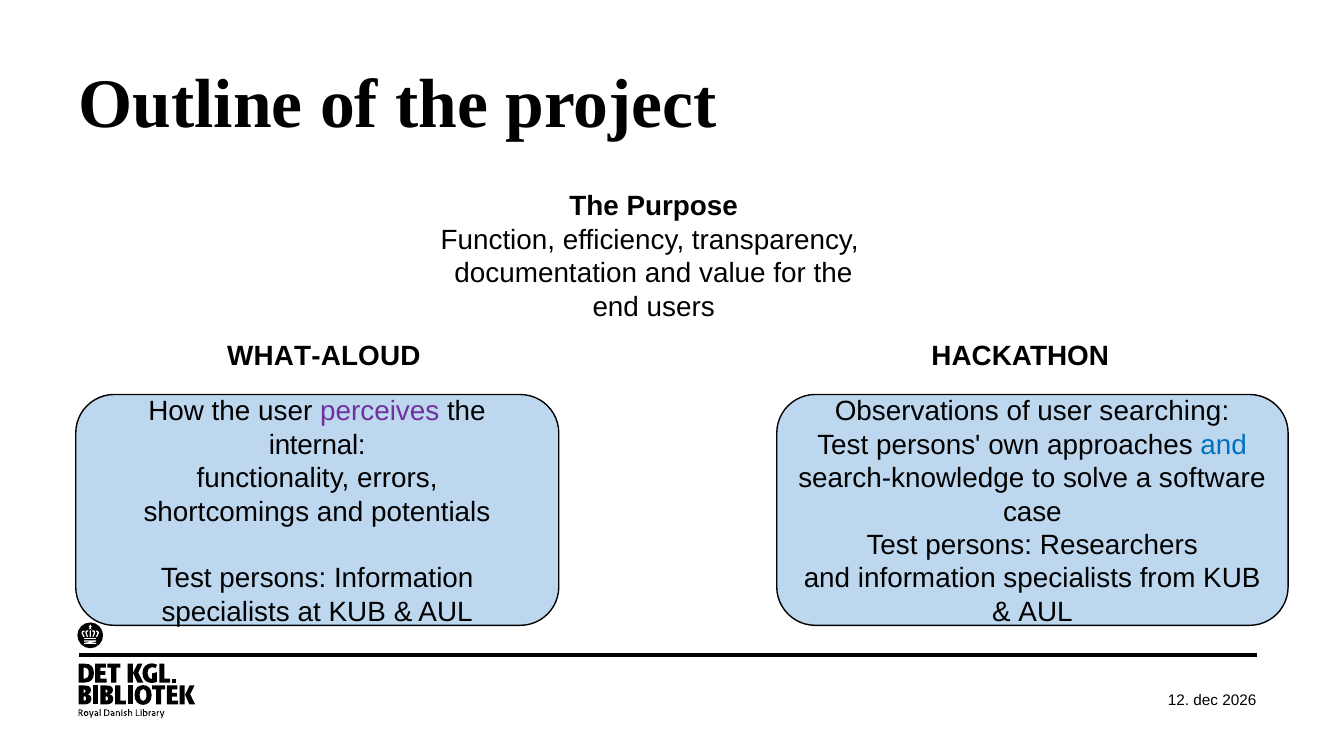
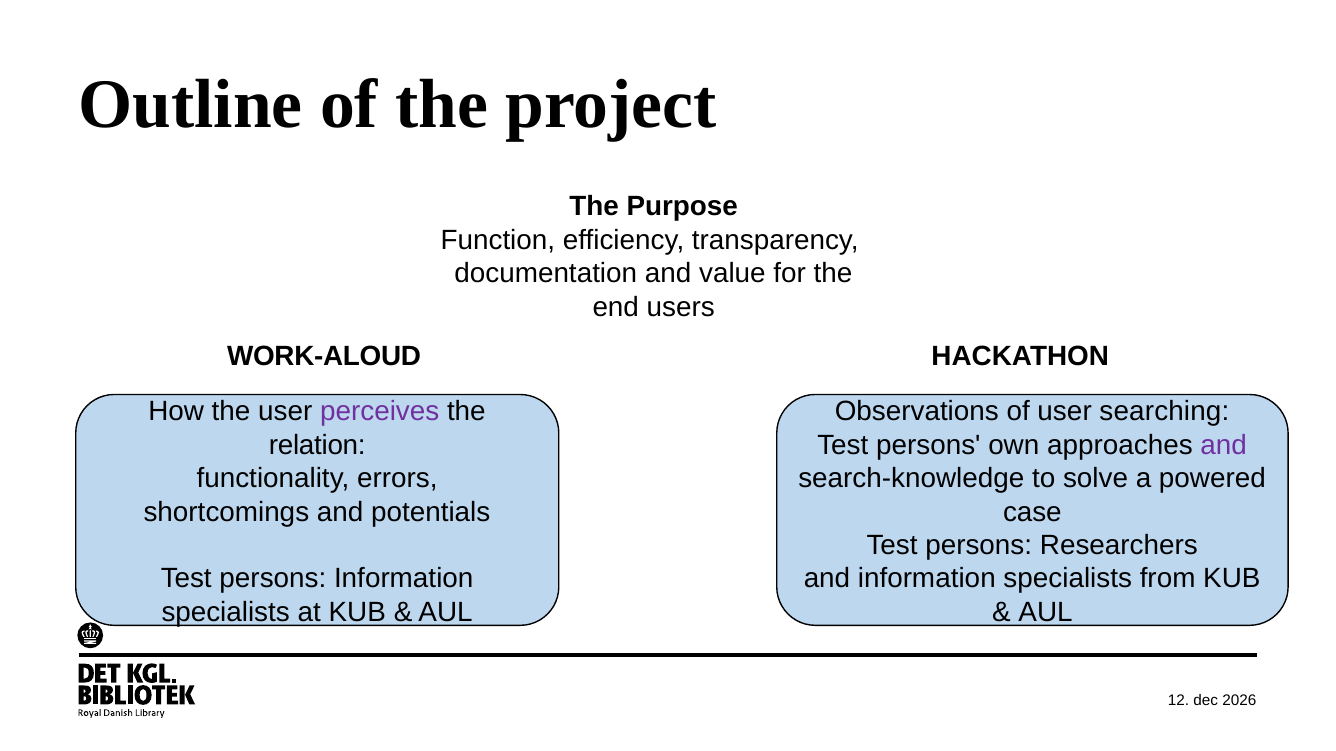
WHAT-ALOUD: WHAT-ALOUD -> WORK-ALOUD
internal: internal -> relation
and at (1224, 445) colour: blue -> purple
software: software -> powered
